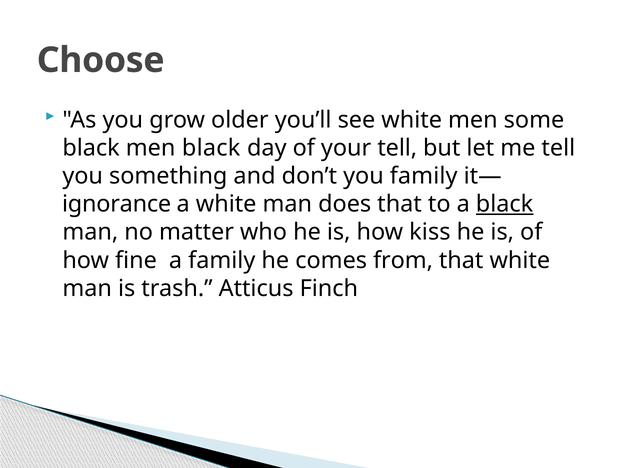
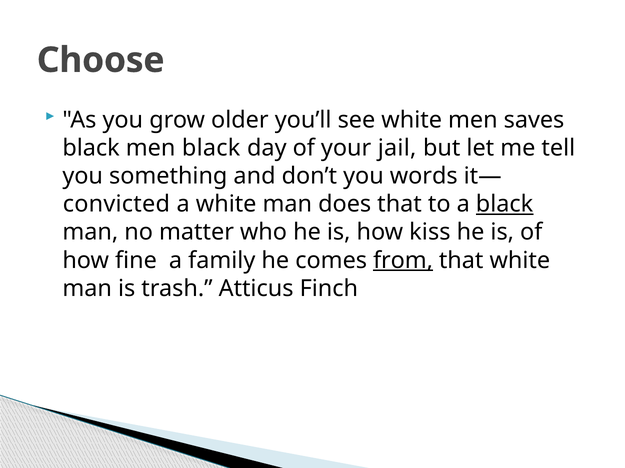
some: some -> saves
your tell: tell -> jail
you family: family -> words
ignorance: ignorance -> convicted
from underline: none -> present
